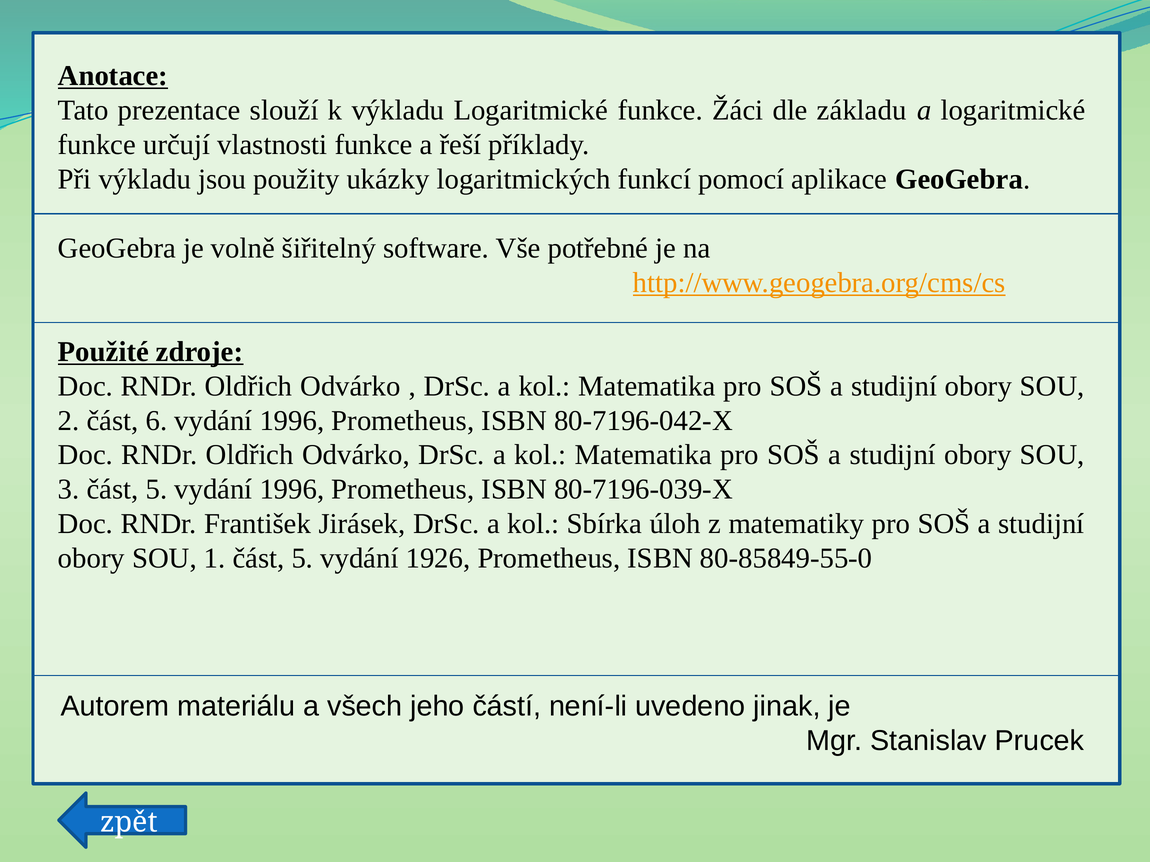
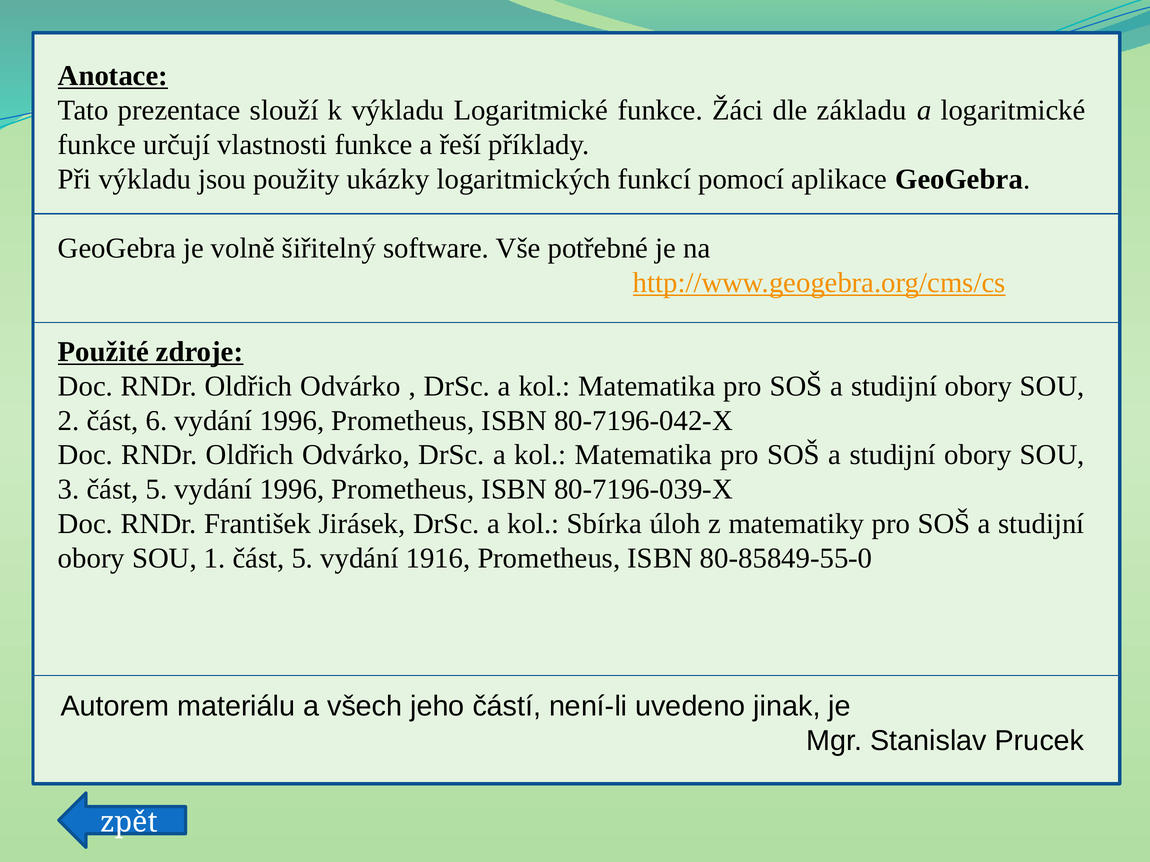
1926: 1926 -> 1916
